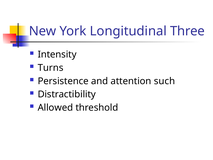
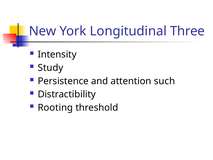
Turns: Turns -> Study
Allowed: Allowed -> Rooting
